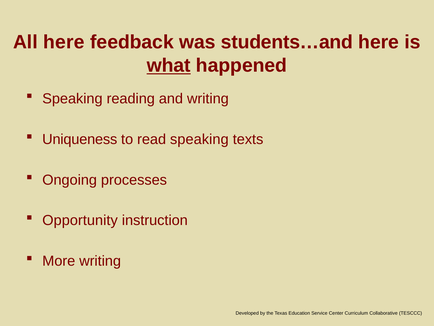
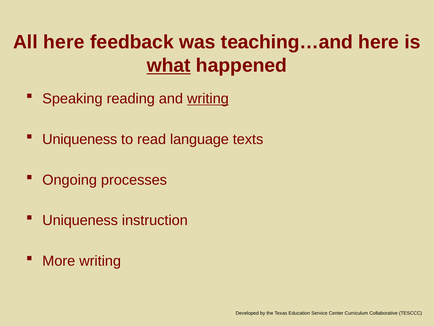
students…and: students…and -> teaching…and
writing at (208, 99) underline: none -> present
read speaking: speaking -> language
Opportunity at (80, 220): Opportunity -> Uniqueness
